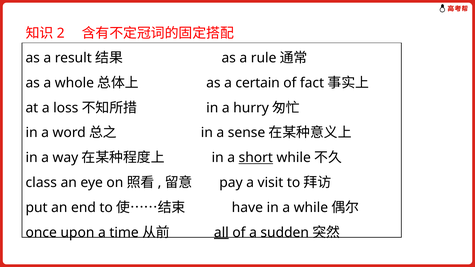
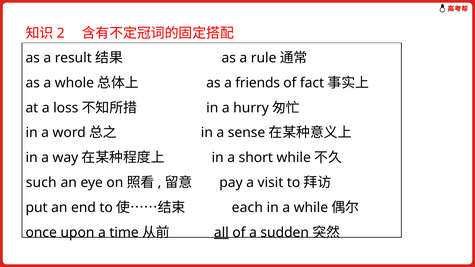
certain: certain -> friends
short underline: present -> none
class: class -> such
have: have -> each
